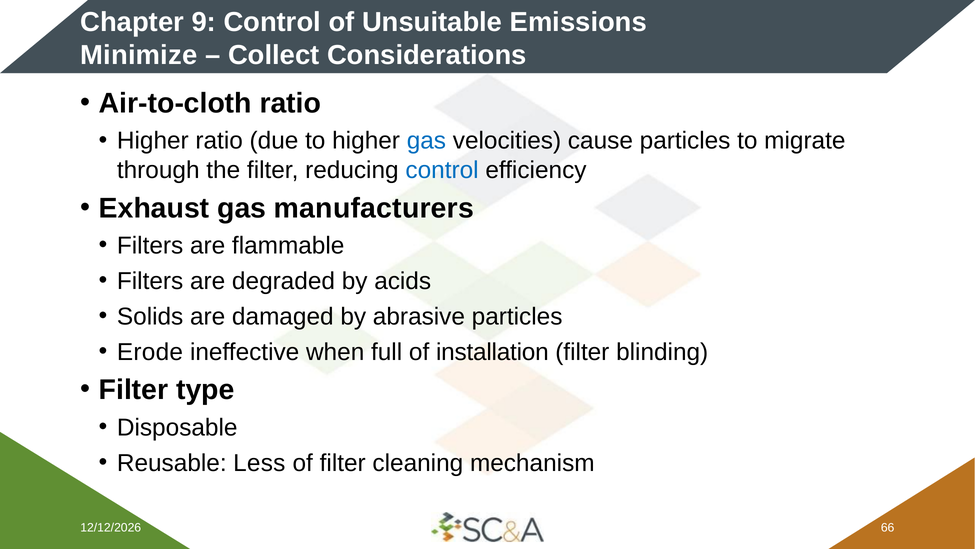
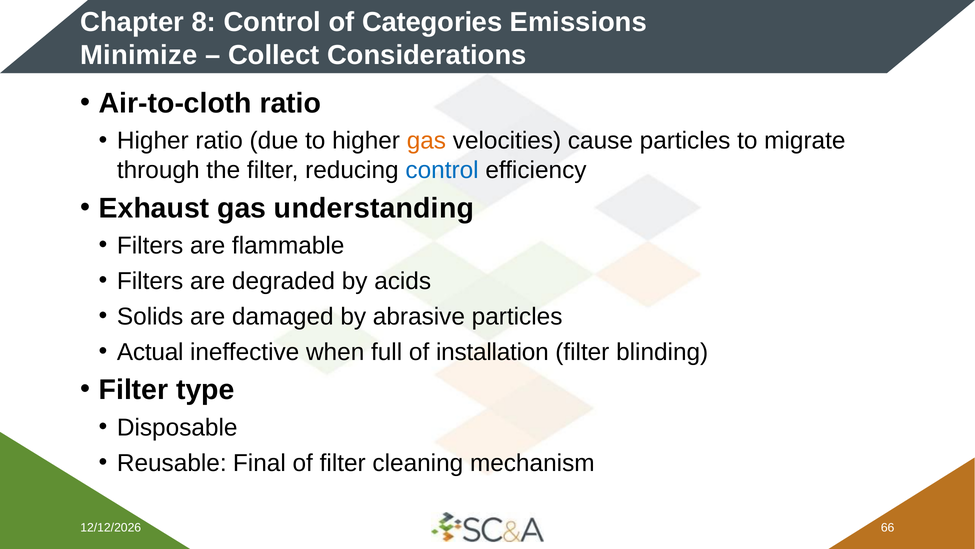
9: 9 -> 8
Unsuitable: Unsuitable -> Categories
gas at (426, 141) colour: blue -> orange
manufacturers: manufacturers -> understanding
Erode: Erode -> Actual
Less: Less -> Final
